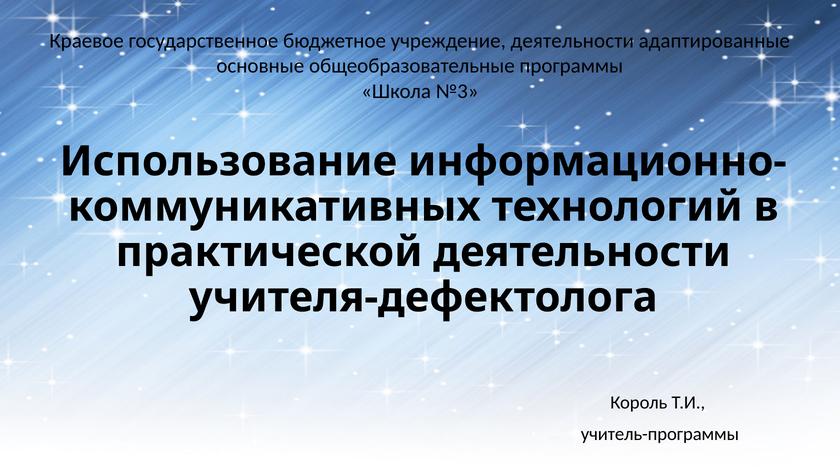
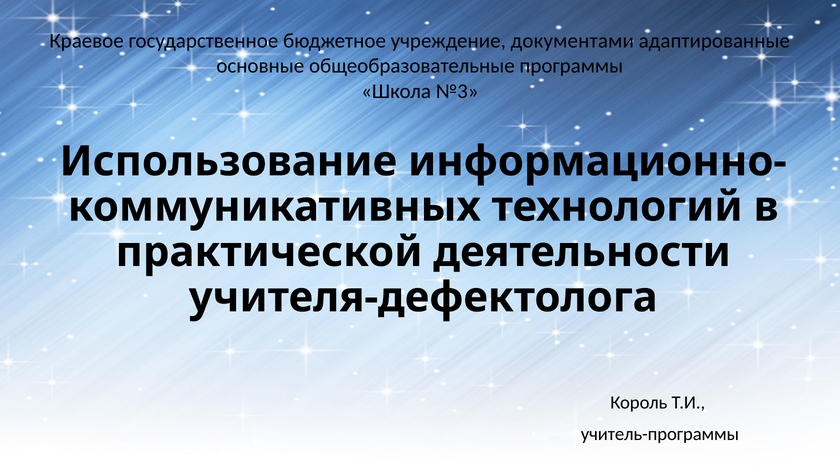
учреждение деятельности: деятельности -> документами
